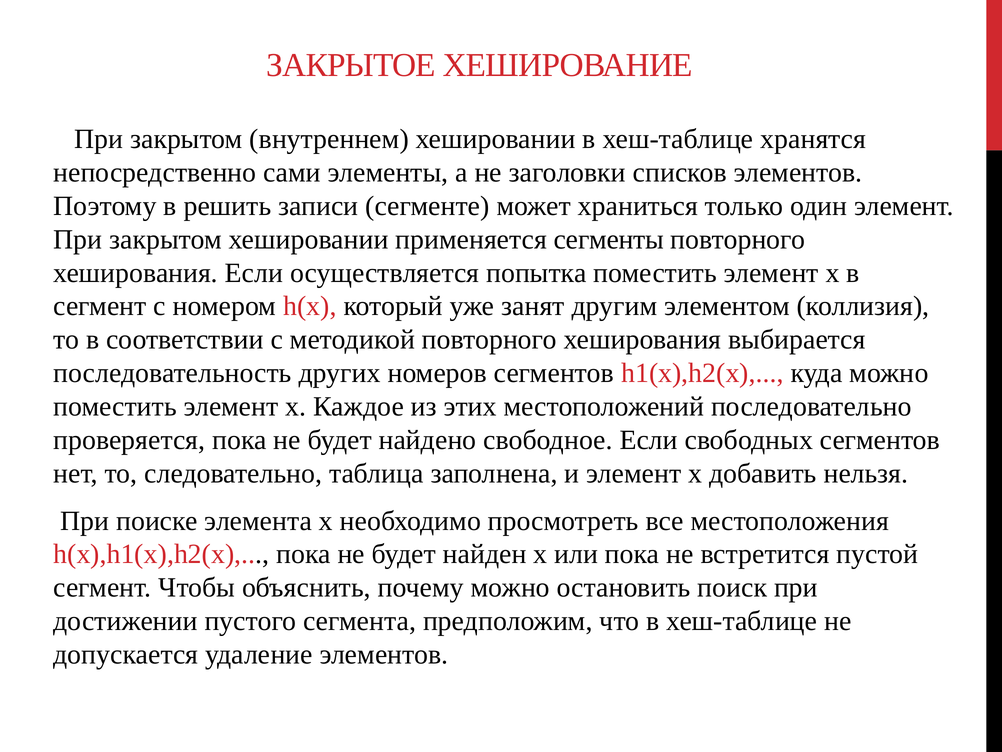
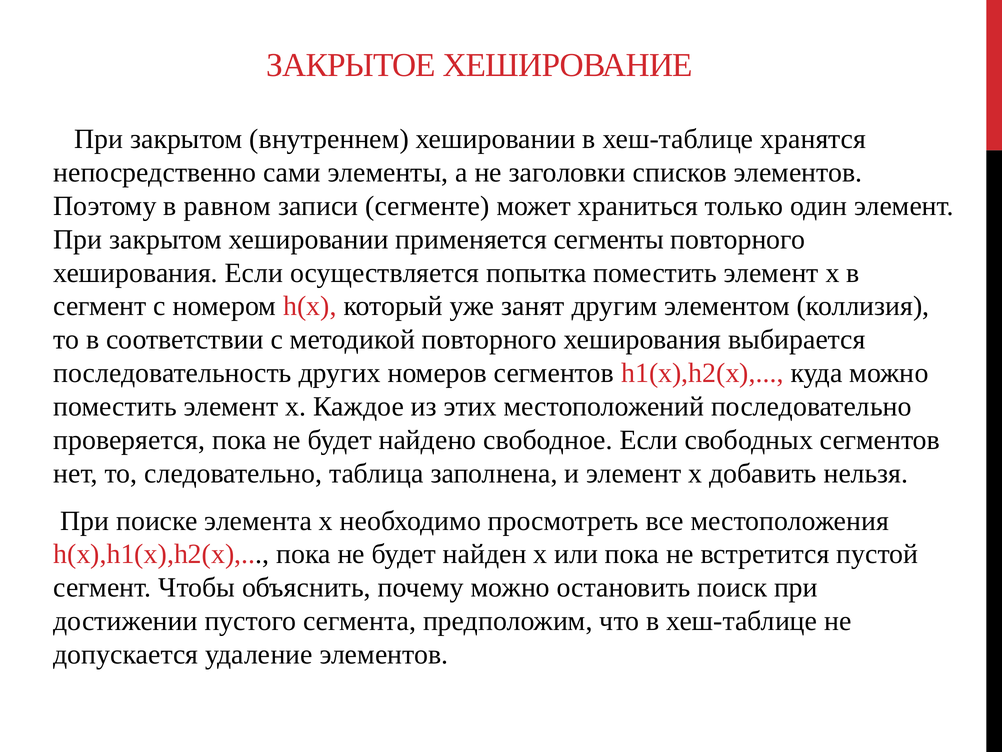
решить: решить -> равном
